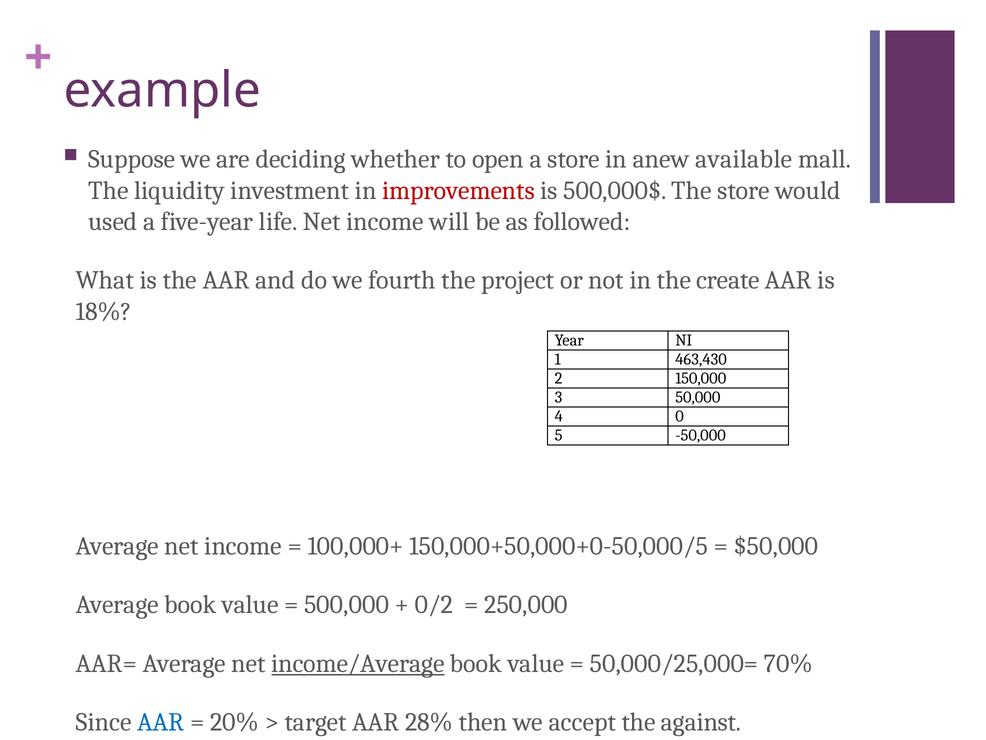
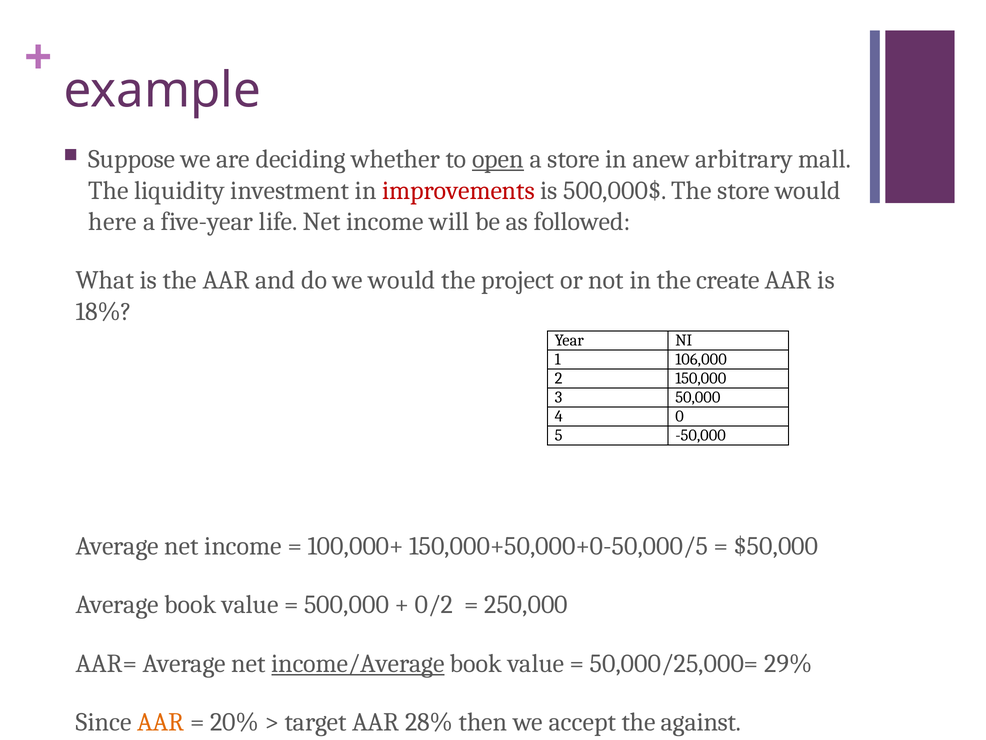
open underline: none -> present
available: available -> arbitrary
used: used -> here
we fourth: fourth -> would
463,430: 463,430 -> 106,000
70%: 70% -> 29%
AAR at (161, 722) colour: blue -> orange
